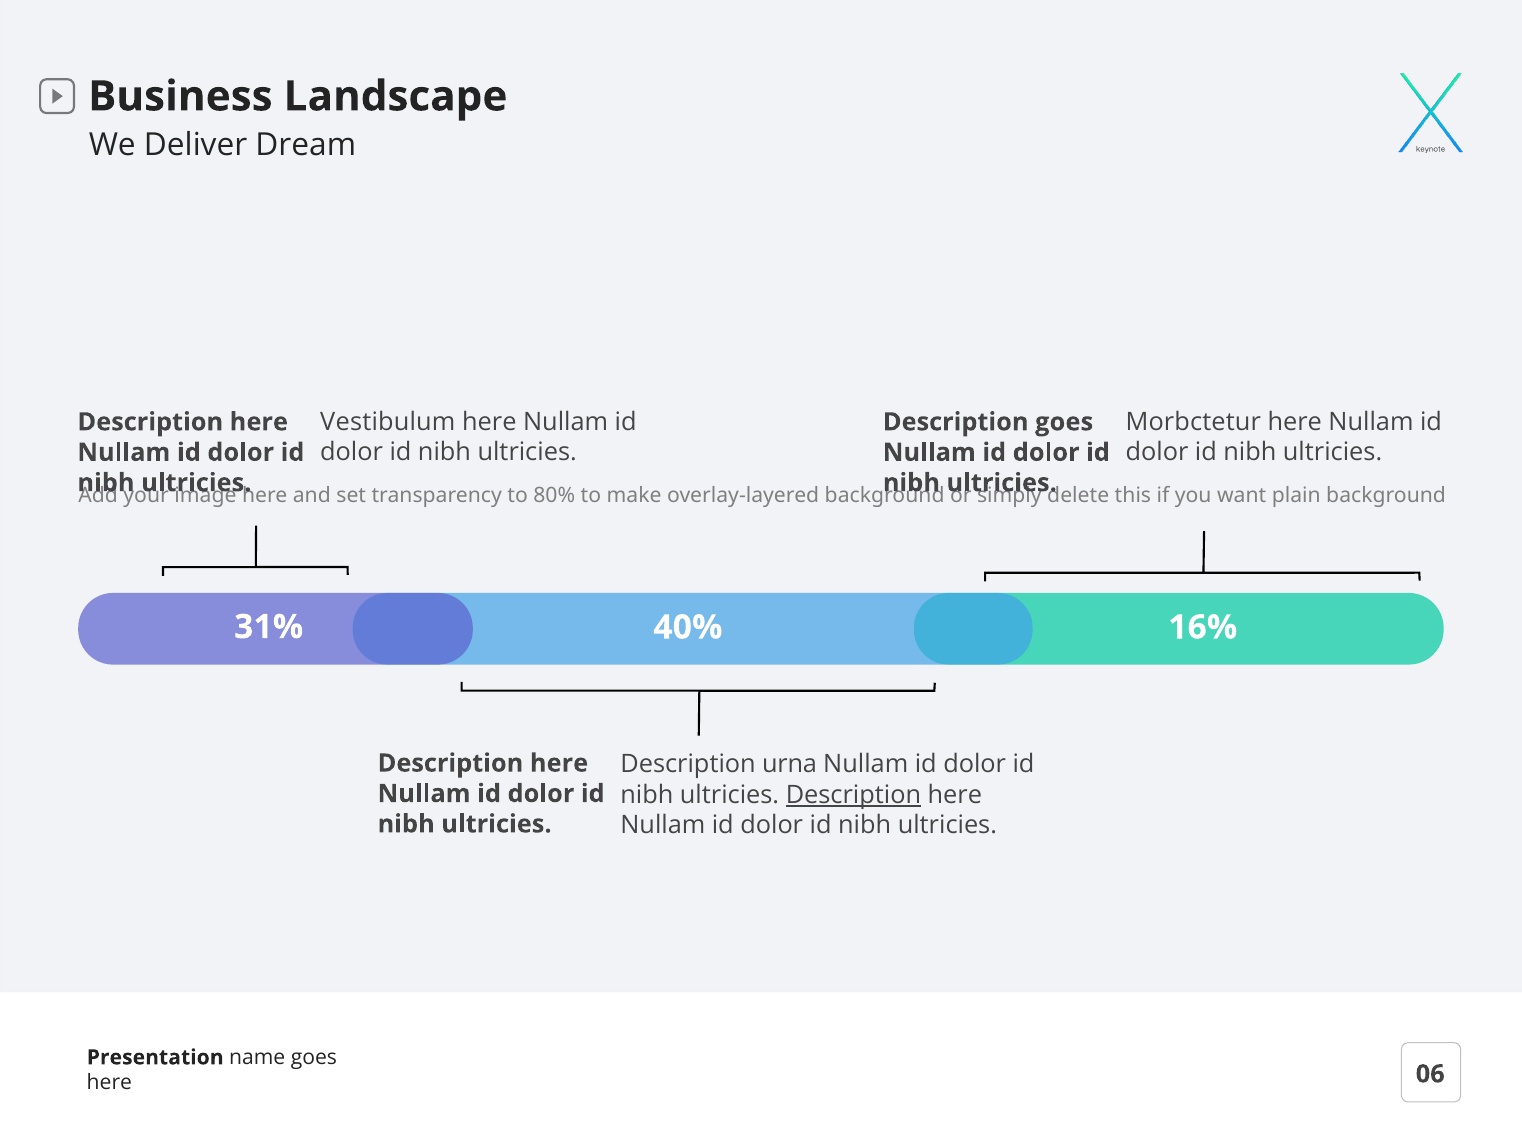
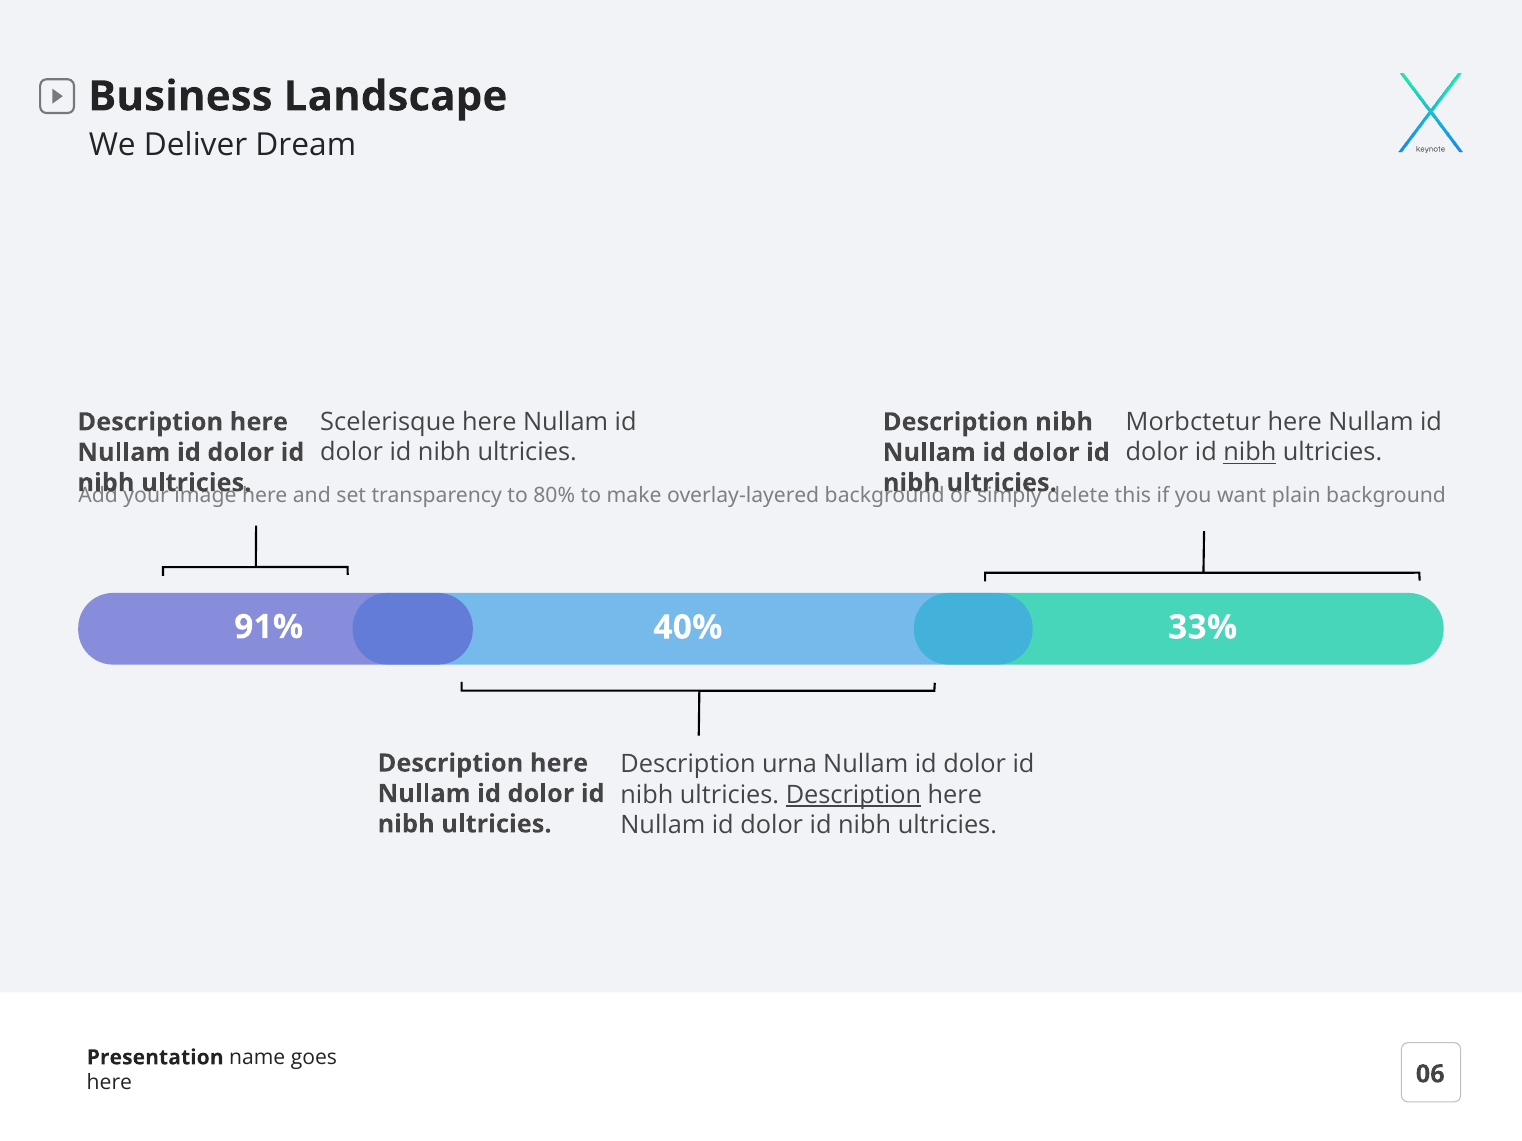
Description goes: goes -> nibh
Vestibulum: Vestibulum -> Scelerisque
nibh at (1250, 453) underline: none -> present
31%: 31% -> 91%
16%: 16% -> 33%
